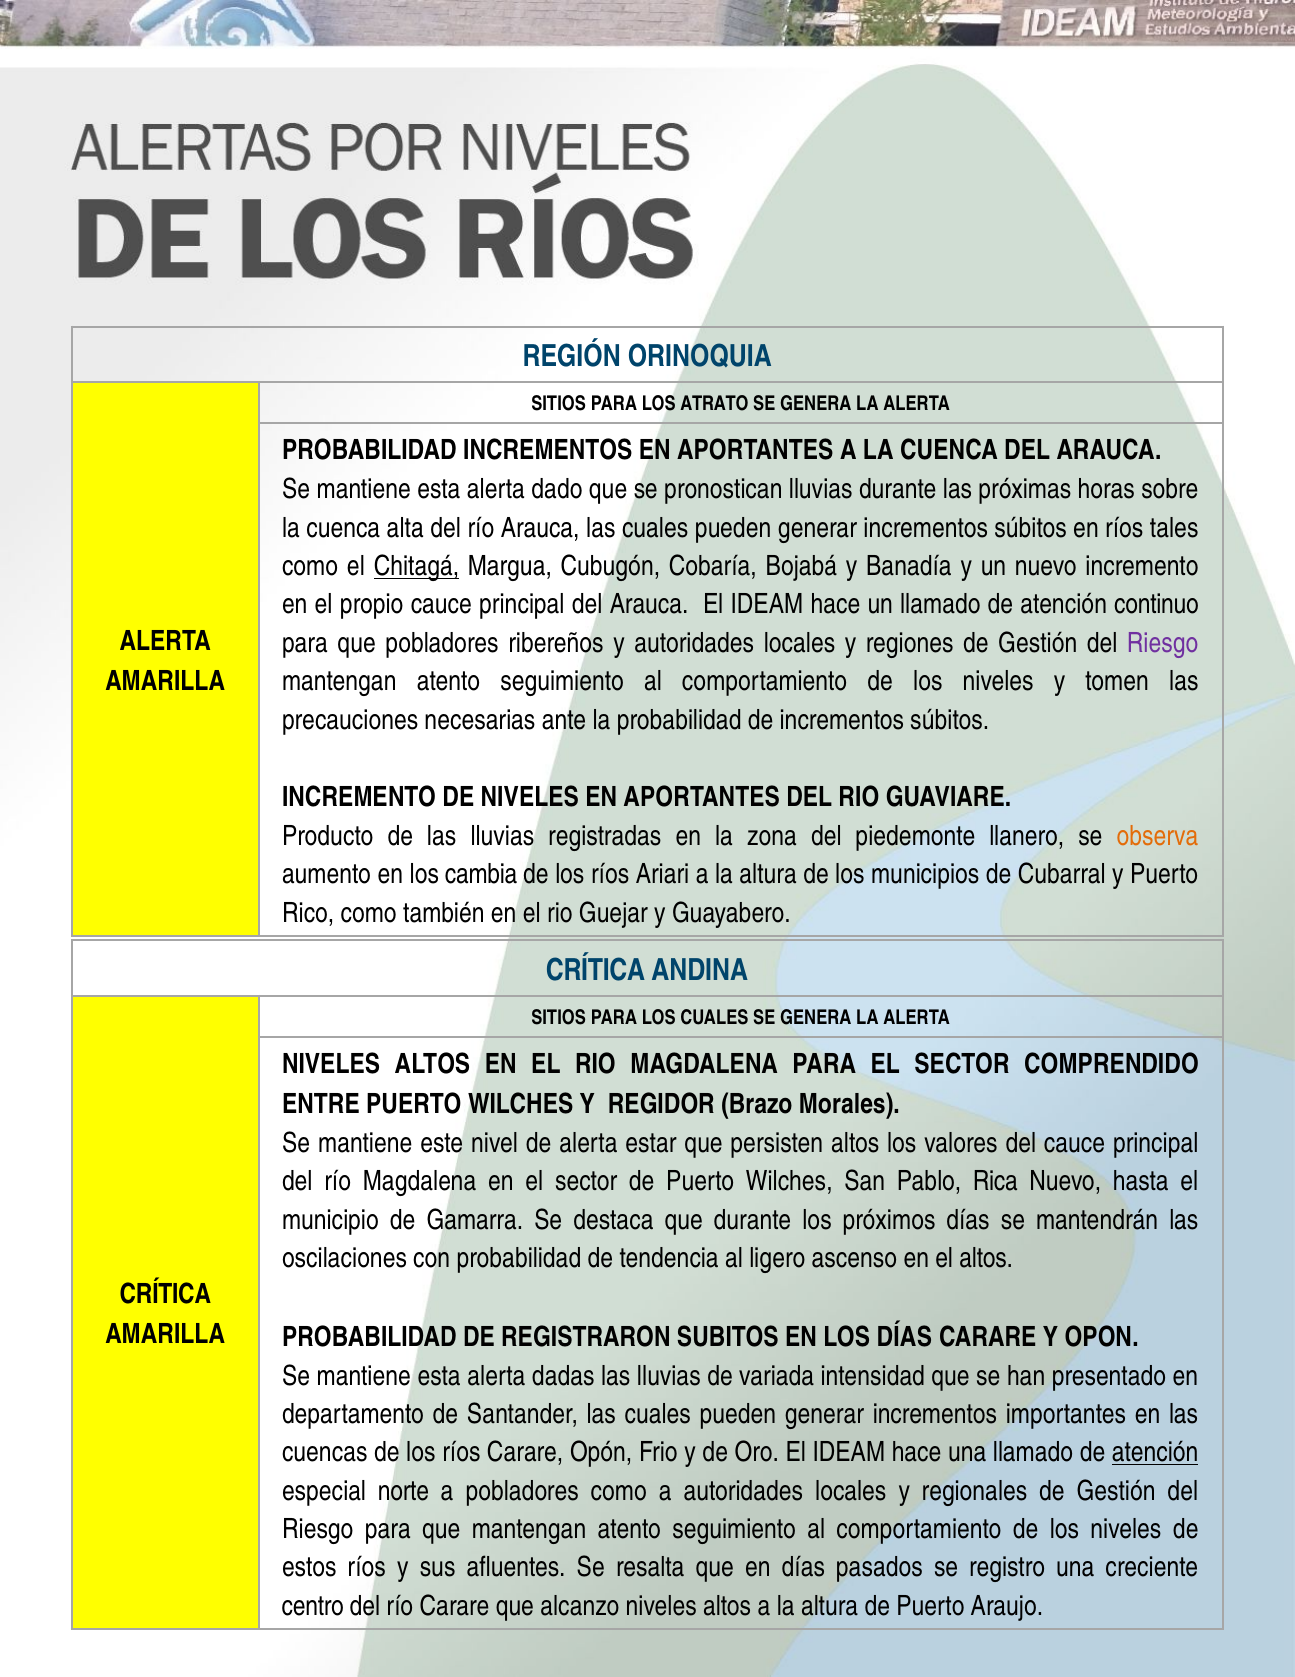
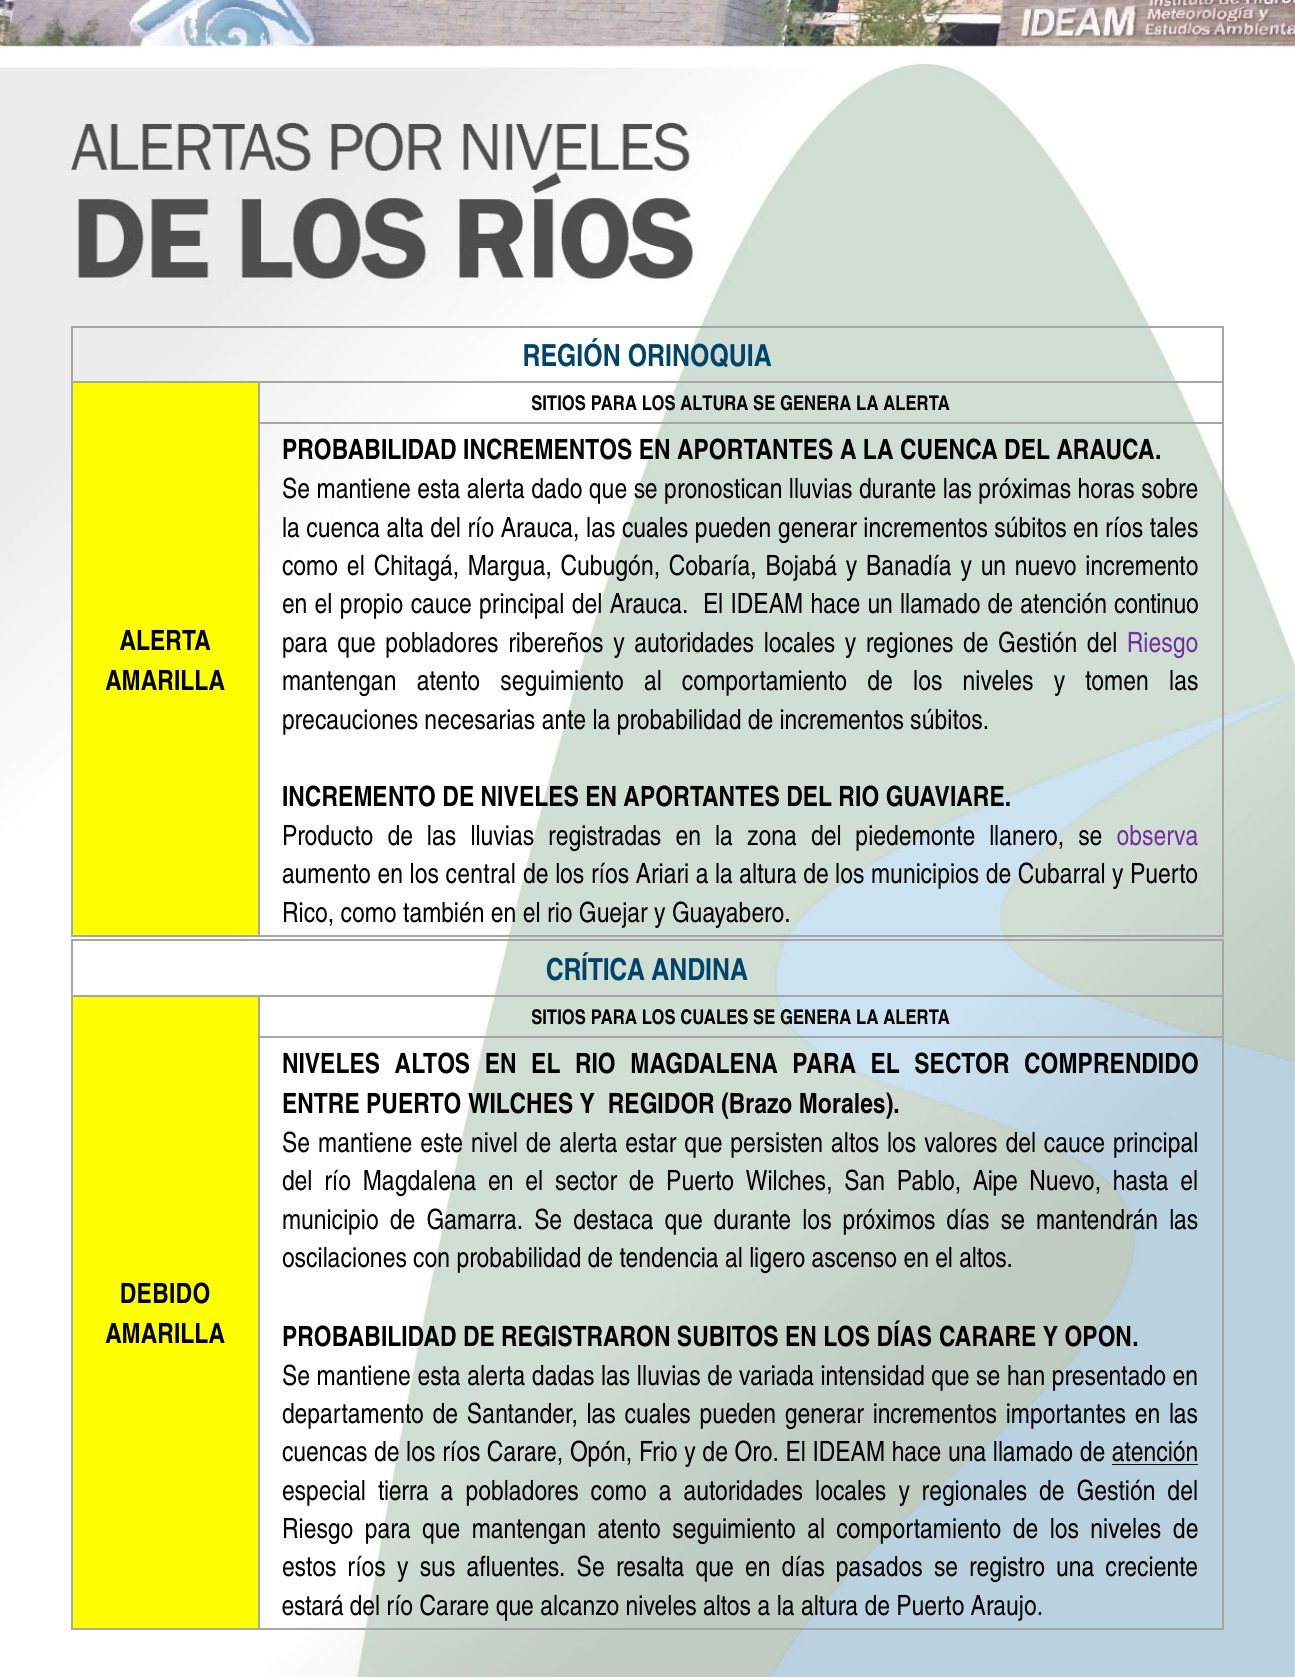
LOS ATRATO: ATRATO -> ALTURA
Chitagá underline: present -> none
observa colour: orange -> purple
cambia: cambia -> central
Rica: Rica -> Aipe
CRÍTICA at (165, 1294): CRÍTICA -> DEBIDO
norte: norte -> tierra
centro: centro -> estará
